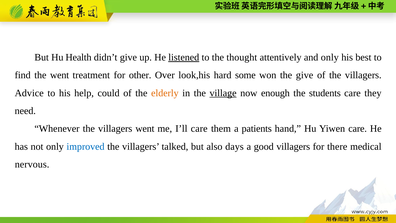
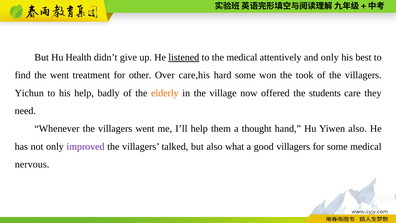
the thought: thought -> medical
look,his: look,his -> care,his
the give: give -> took
Advice: Advice -> Yichun
could: could -> badly
village underline: present -> none
enough: enough -> offered
I’ll care: care -> help
patients: patients -> thought
Yiwen care: care -> also
improved colour: blue -> purple
days: days -> what
for there: there -> some
